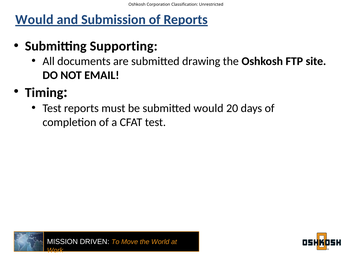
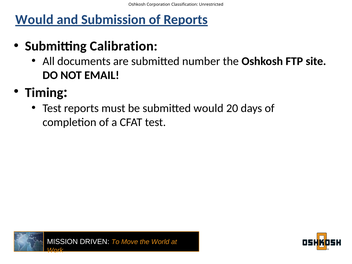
Supporting: Supporting -> Calibration
drawing: drawing -> number
